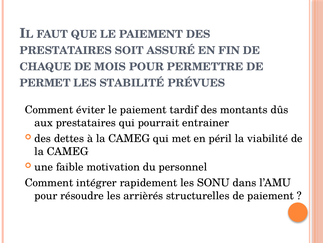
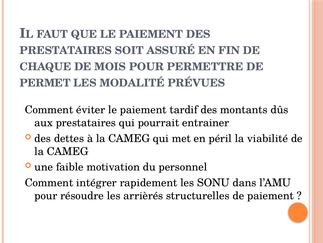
STABILITÉ: STABILITÉ -> MODALITÉ
